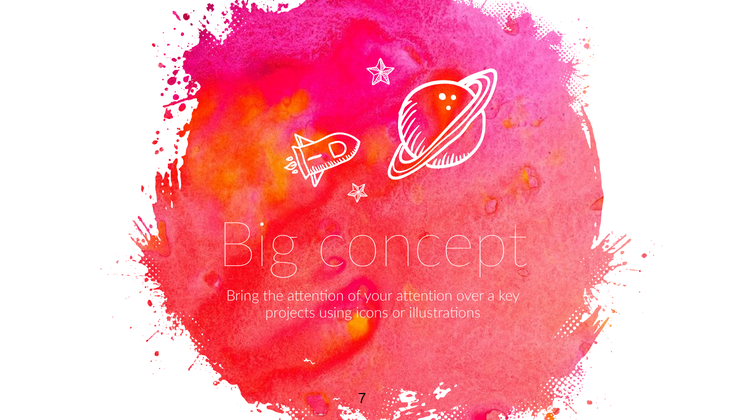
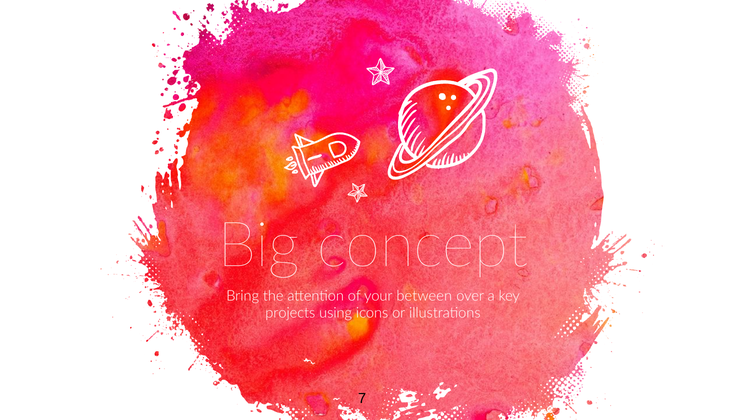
your attention: attention -> between
